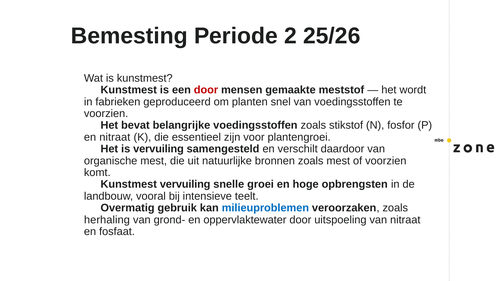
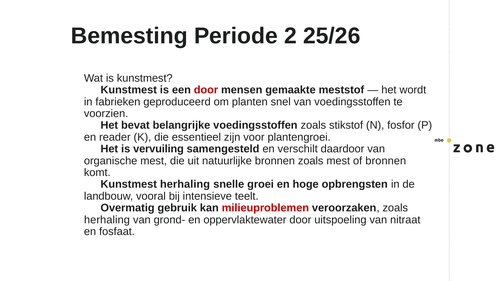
en nitraat: nitraat -> reader
of voorzien: voorzien -> bronnen
Kunstmest vervuiling: vervuiling -> herhaling
milieuproblemen colour: blue -> red
